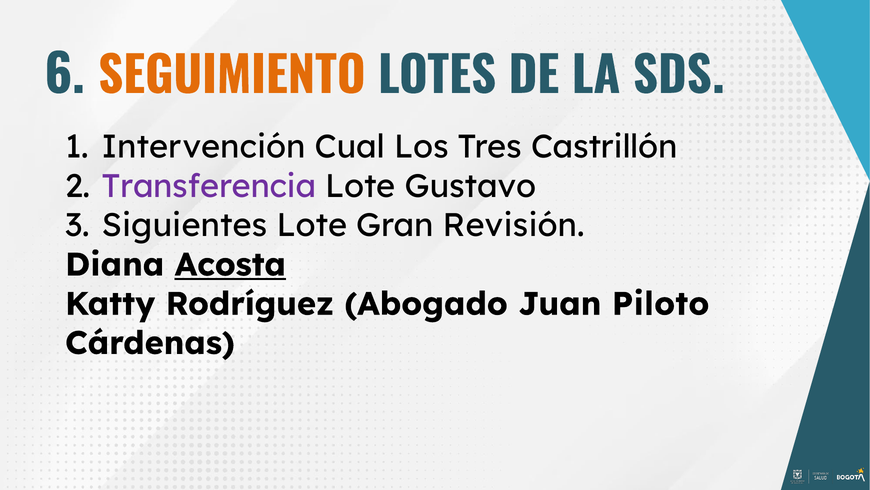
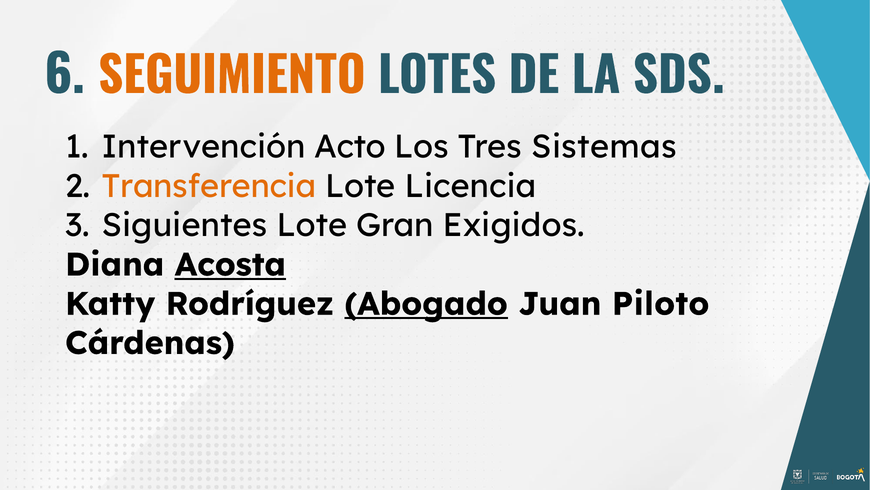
Cual: Cual -> Acto
Castrillón: Castrillón -> Sistemas
Transferencia colour: purple -> orange
Gustavo: Gustavo -> Licencia
Revisión: Revisión -> Exigidos
Abogado underline: none -> present
